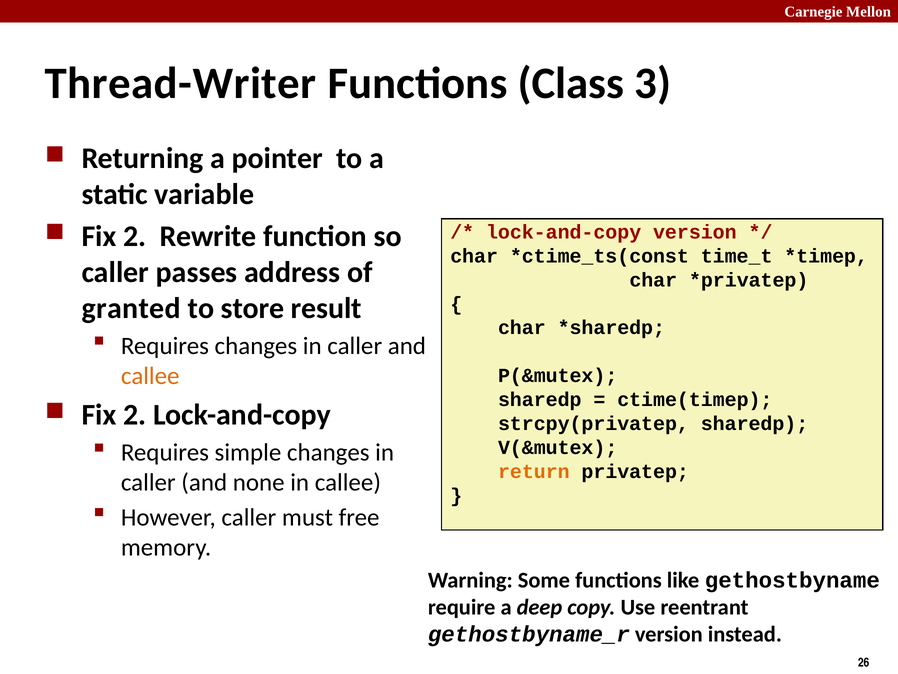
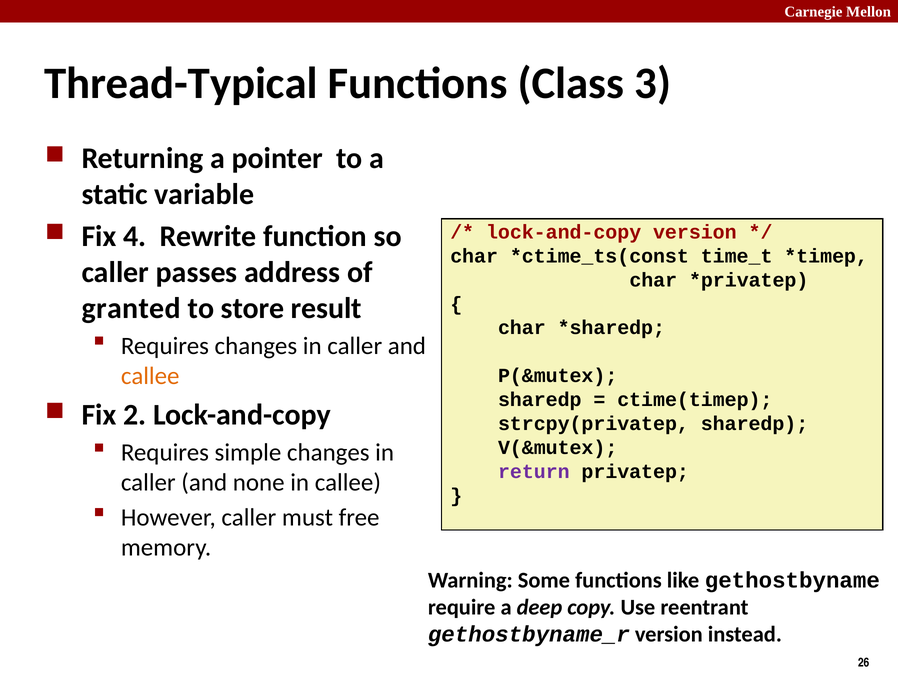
Thread-Writer: Thread-Writer -> Thread-Typical
2 at (135, 236): 2 -> 4
return colour: orange -> purple
